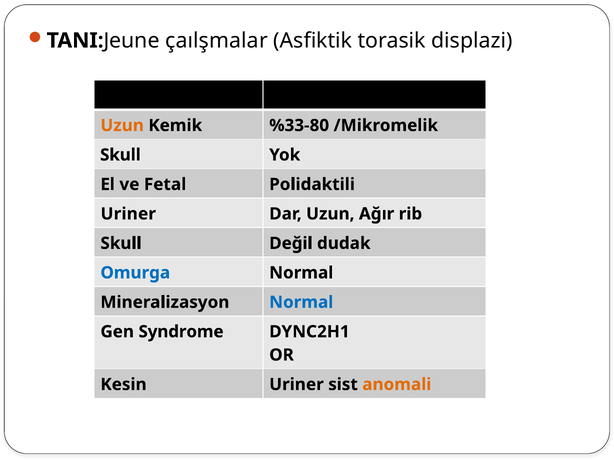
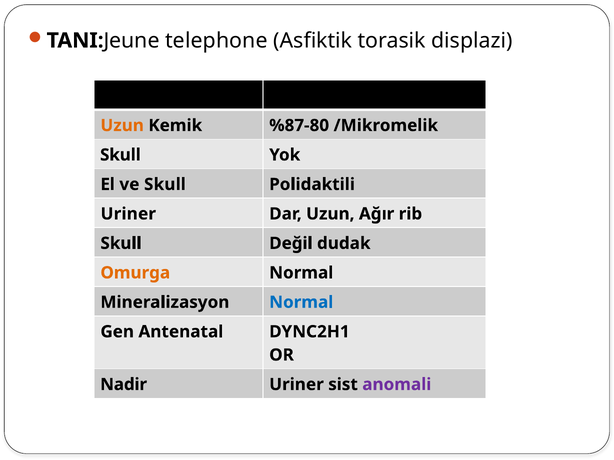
çaılşmalar: çaılşmalar -> telephone
%33-80: %33-80 -> %87-80
ve Fetal: Fetal -> Skull
Omurga colour: blue -> orange
Syndrome: Syndrome -> Antenatal
Kesin: Kesin -> Nadir
anomali colour: orange -> purple
